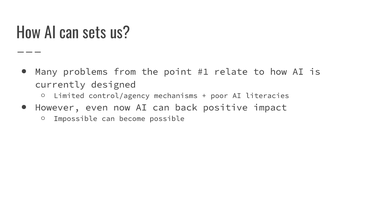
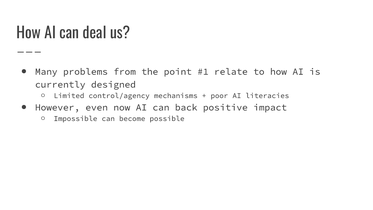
sets: sets -> deal
